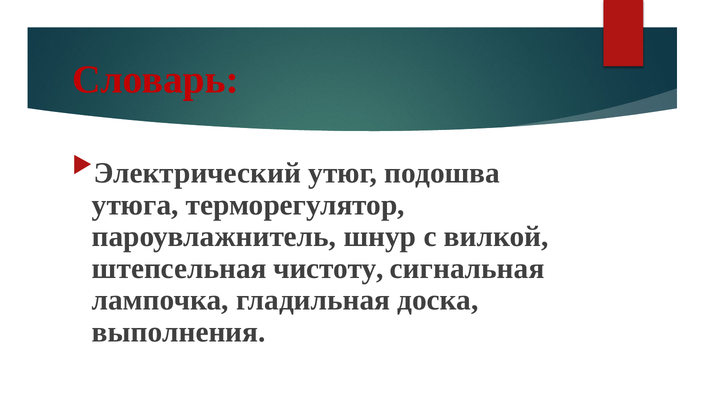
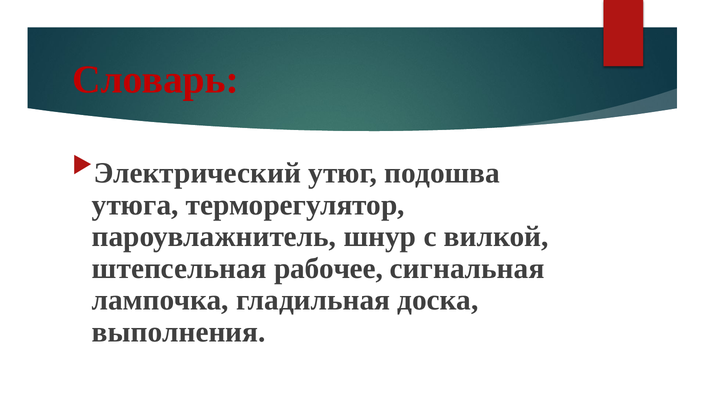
чистоту: чистоту -> рабочее
